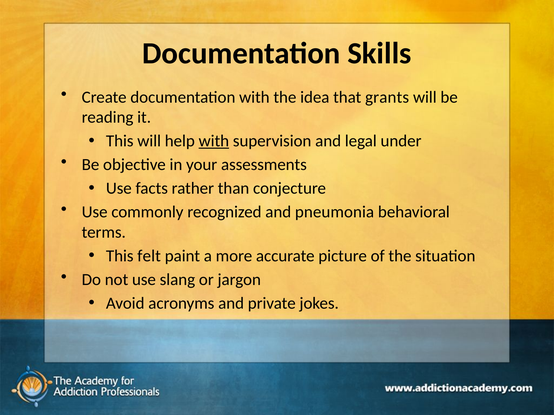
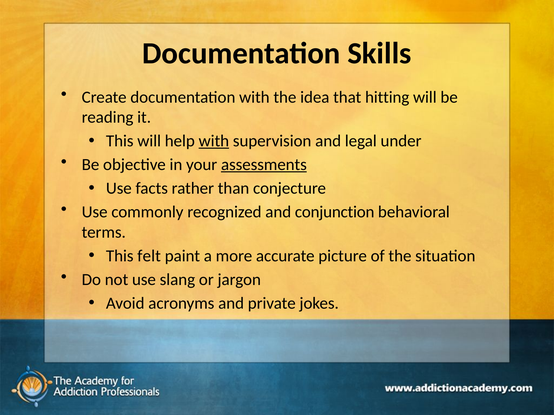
grants: grants -> hitting
assessments underline: none -> present
pneumonia: pneumonia -> conjunction
